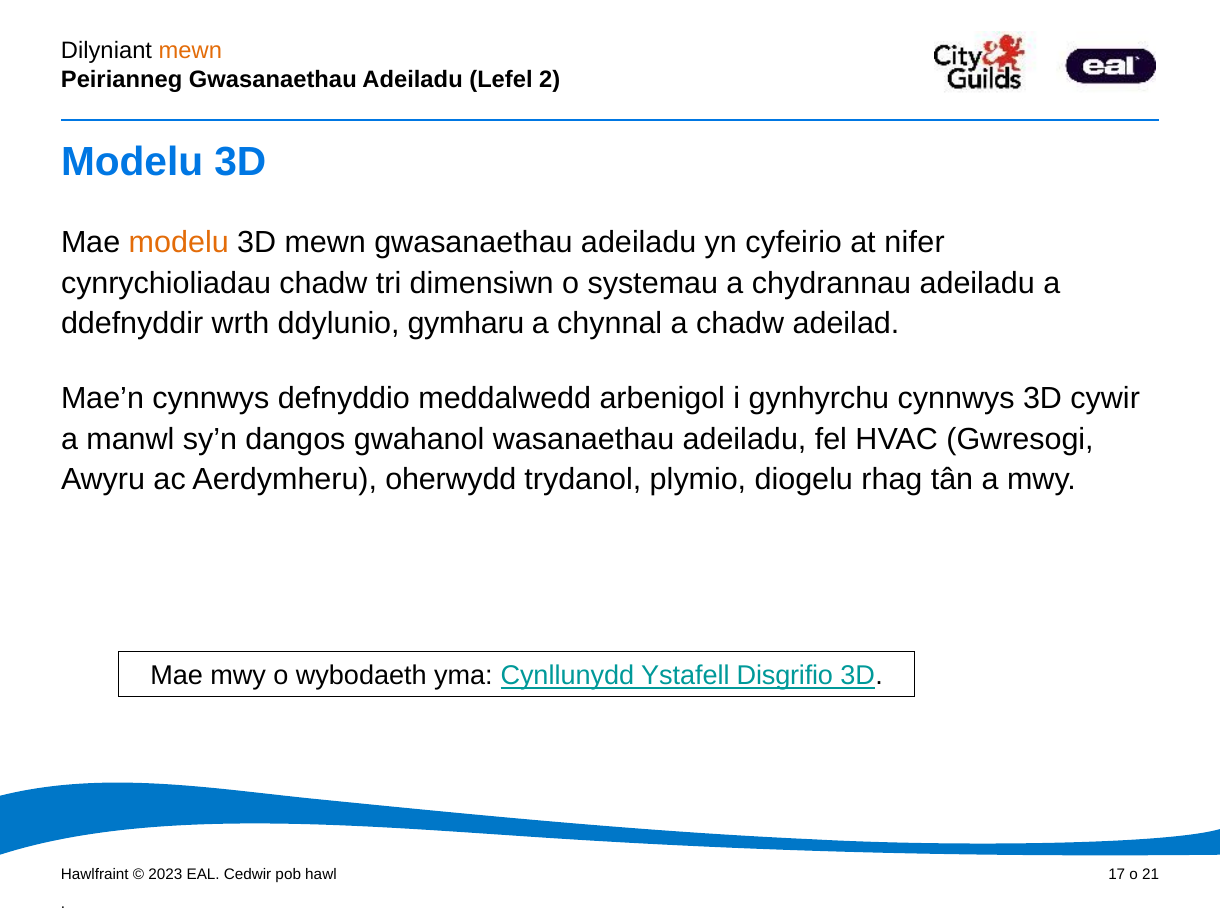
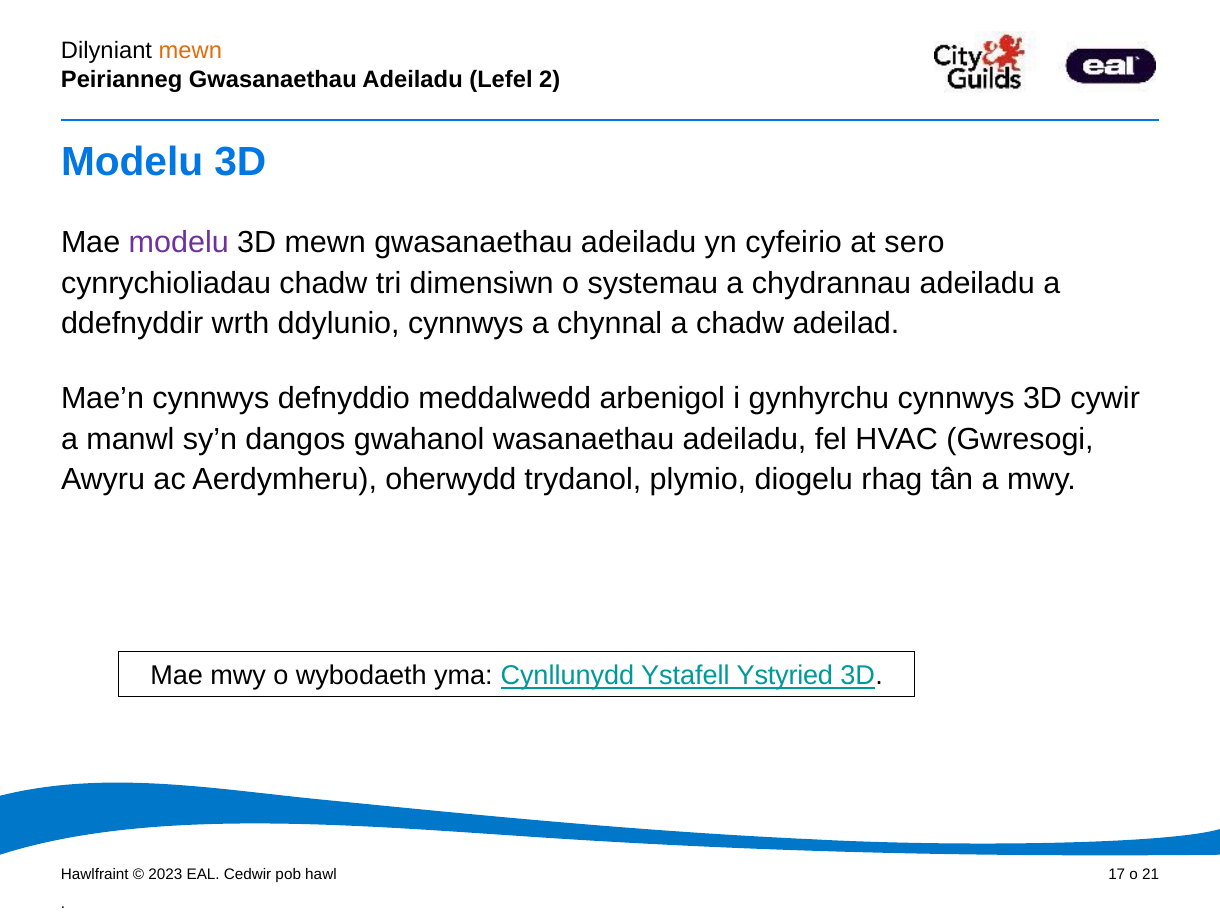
modelu at (179, 242) colour: orange -> purple
nifer: nifer -> sero
ddylunio gymharu: gymharu -> cynnwys
Disgrifio: Disgrifio -> Ystyried
